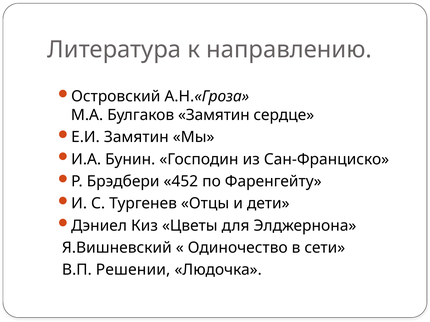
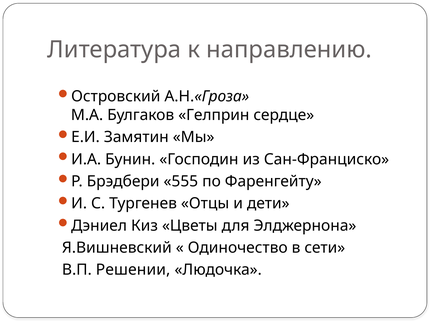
Булгаков Замятин: Замятин -> Гелприн
452: 452 -> 555
